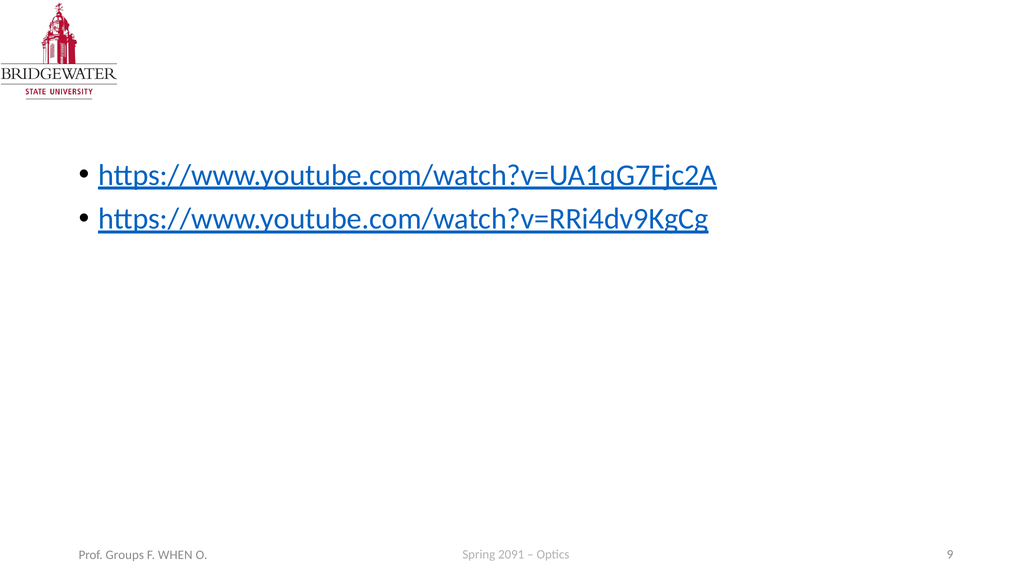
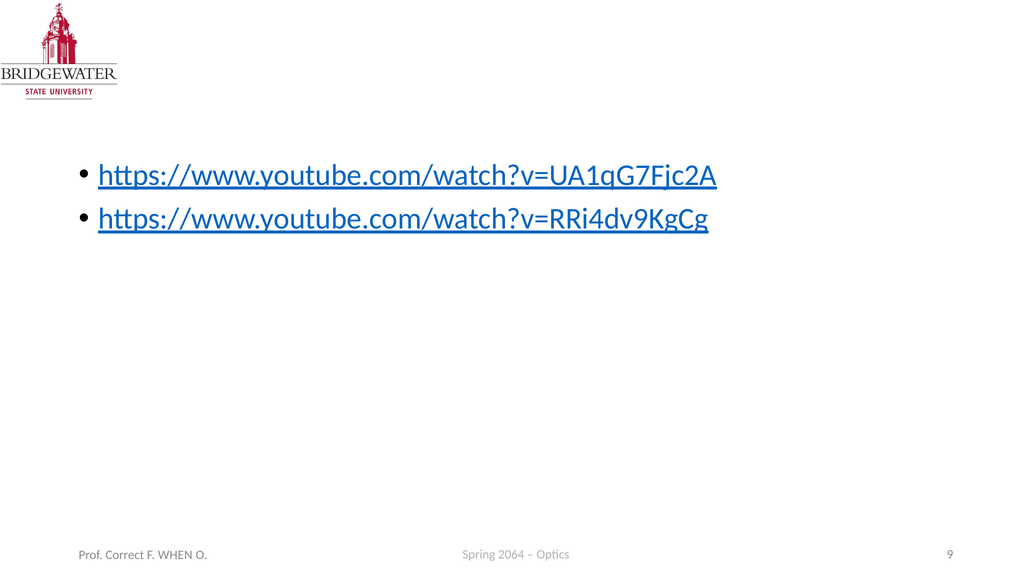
2091: 2091 -> 2064
Groups: Groups -> Correct
